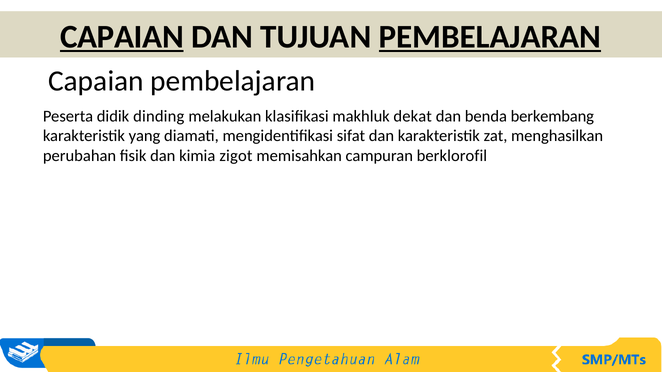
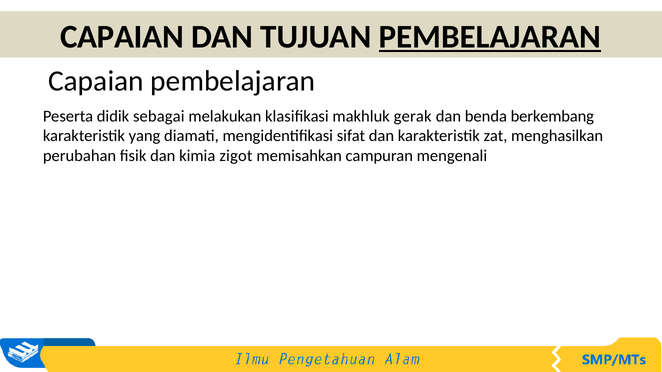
CAPAIAN at (122, 37) underline: present -> none
dinding: dinding -> sebagai
dekat: dekat -> gerak
berklorofil: berklorofil -> mengenali
